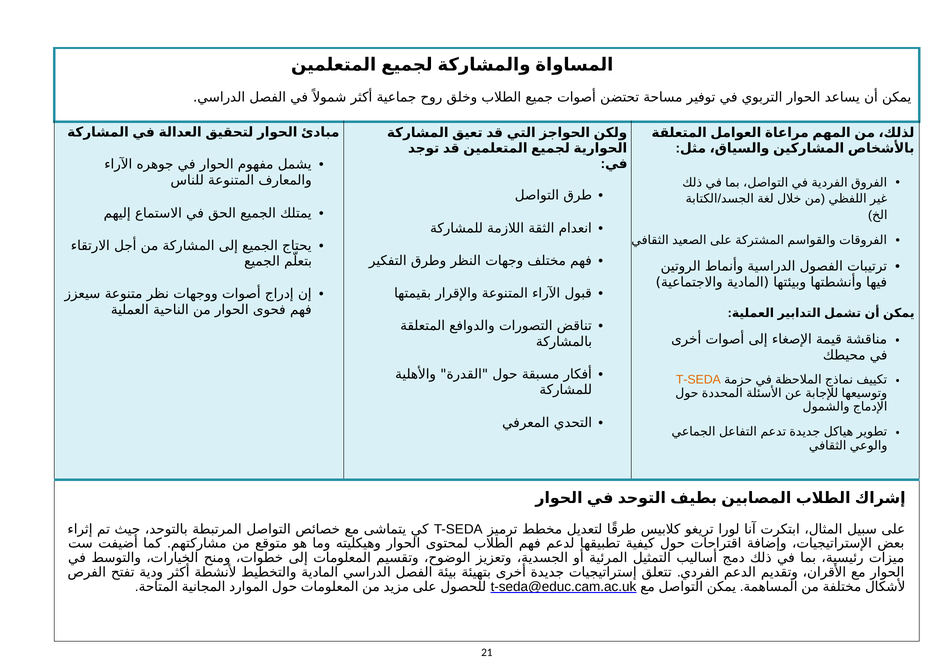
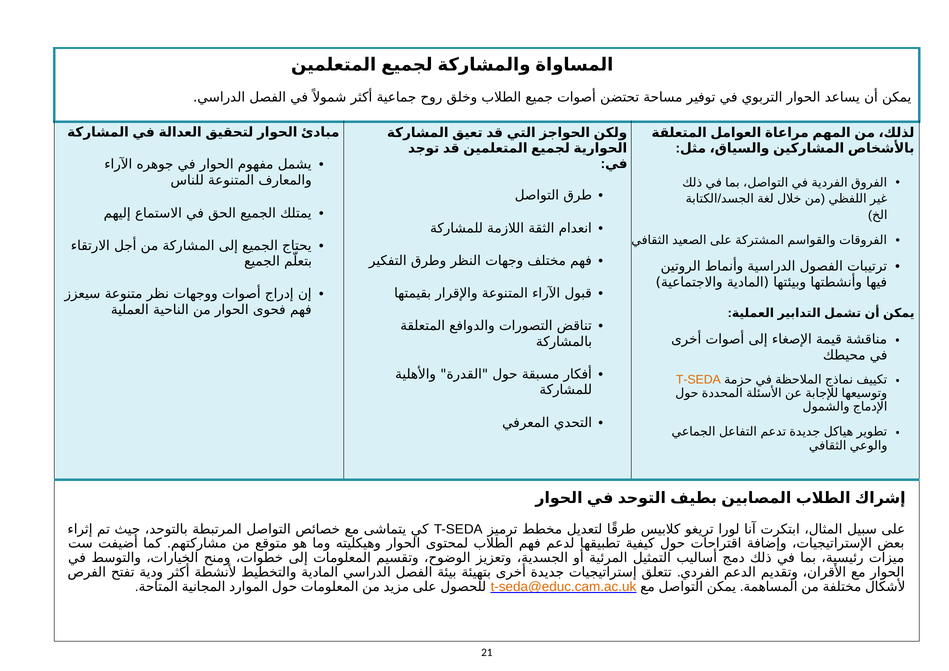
t-seda@educ.cam.ac.uk colour: black -> orange
